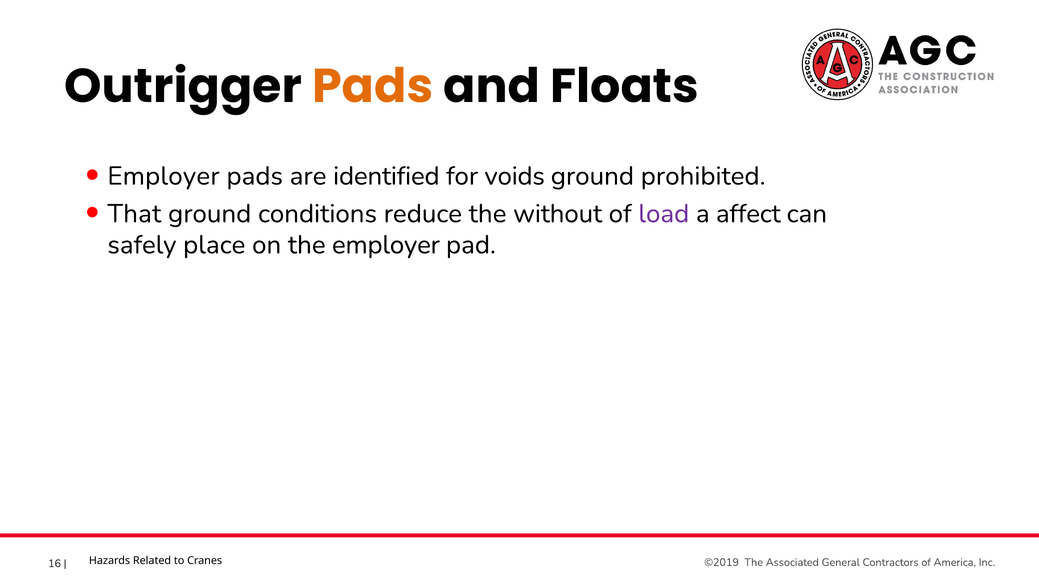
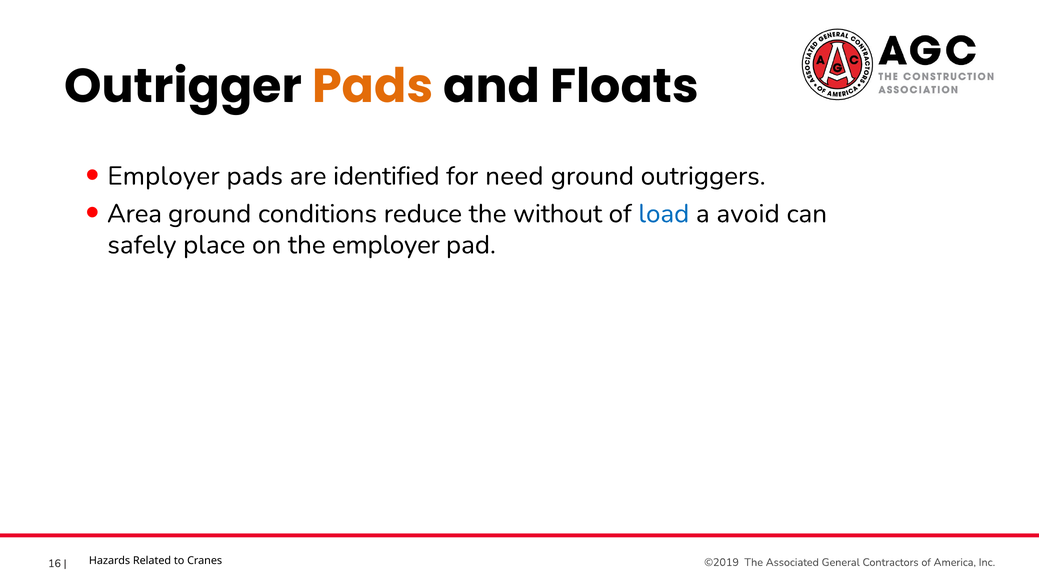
voids: voids -> need
prohibited: prohibited -> outriggers
That: That -> Area
load colour: purple -> blue
affect: affect -> avoid
